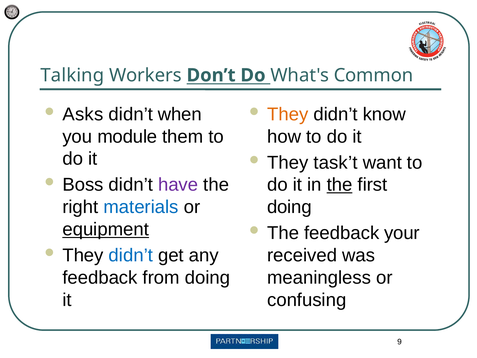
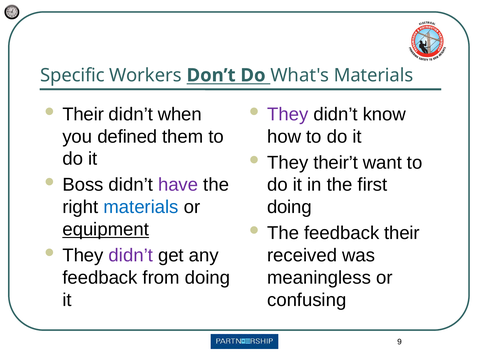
Talking: Talking -> Specific
What's Common: Common -> Materials
Asks at (83, 114): Asks -> Their
They at (288, 114) colour: orange -> purple
module: module -> defined
task’t: task’t -> their’t
the at (340, 185) underline: present -> none
feedback your: your -> their
didn’t at (131, 255) colour: blue -> purple
